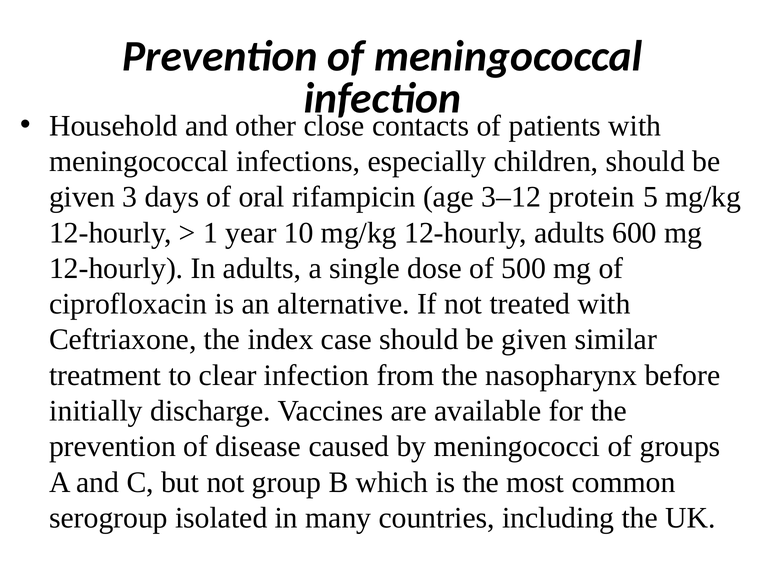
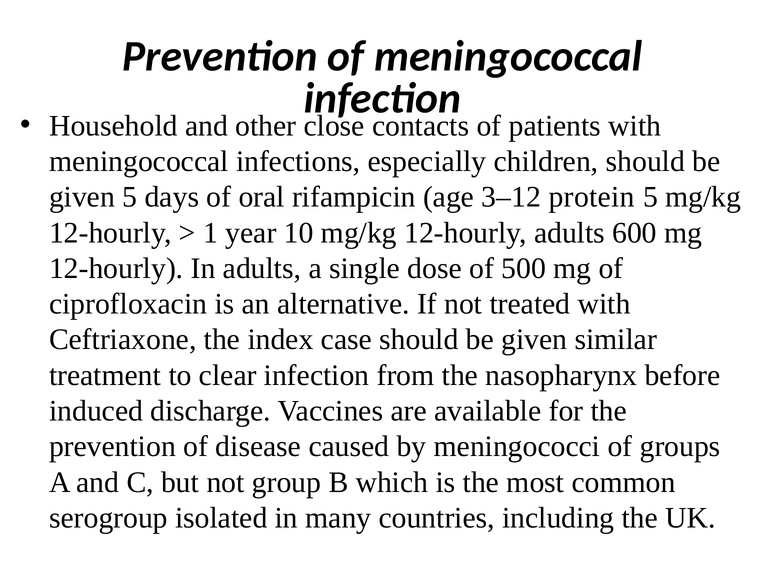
given 3: 3 -> 5
initially: initially -> induced
